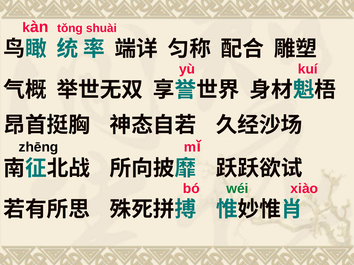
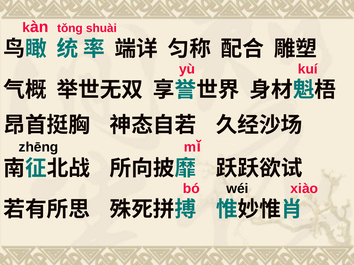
wéi colour: green -> black
